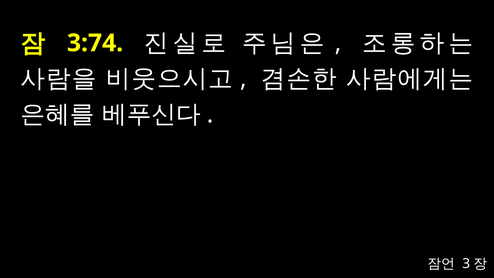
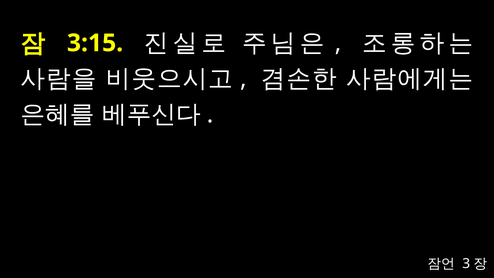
3:74: 3:74 -> 3:15
